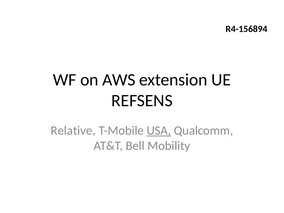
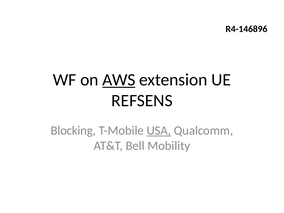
R4-156894: R4-156894 -> R4-146896
AWS underline: none -> present
Relative: Relative -> Blocking
